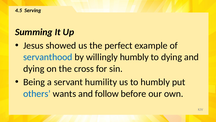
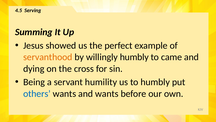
servanthood colour: blue -> orange
to dying: dying -> came
and follow: follow -> wants
